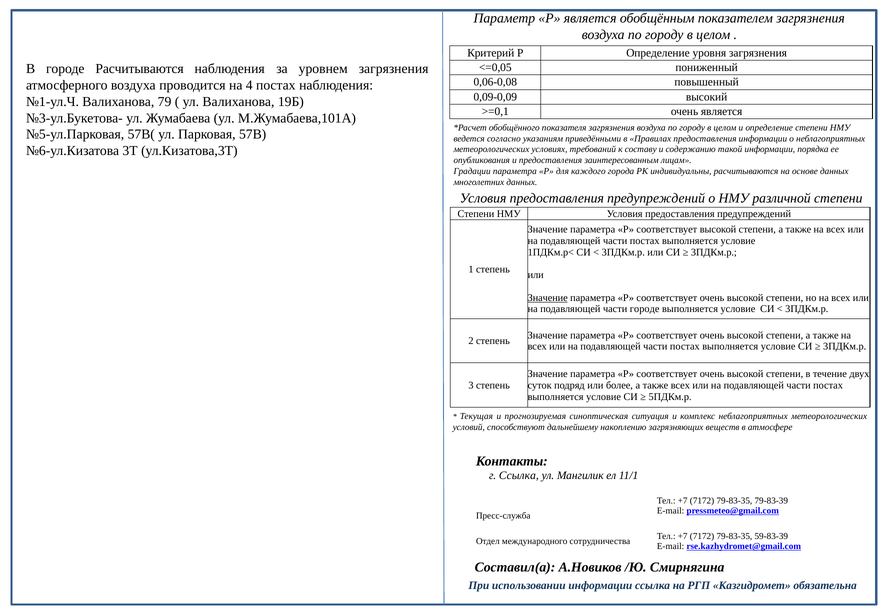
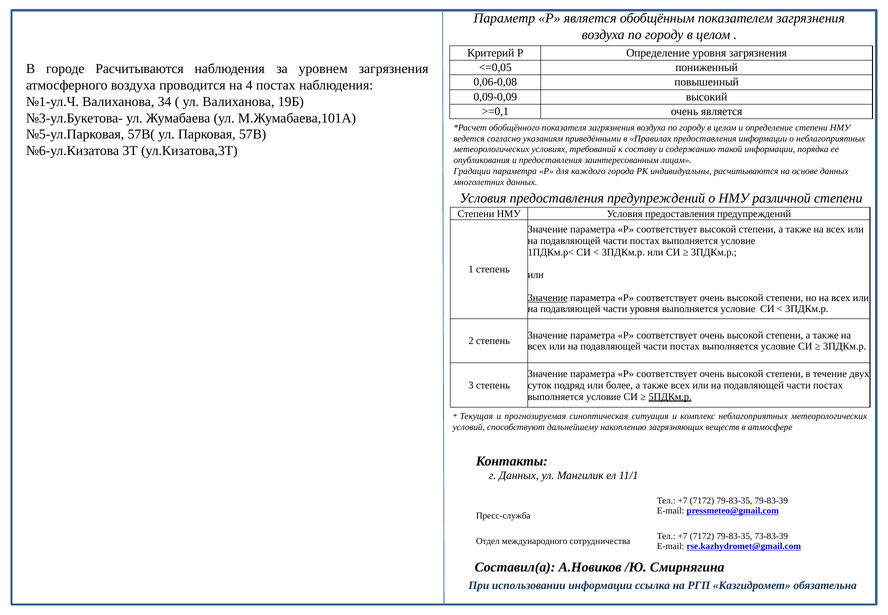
79: 79 -> 34
части городе: городе -> уровня
5ПДКм.р underline: none -> present
г Ссылка: Ссылка -> Данных
59-83-39: 59-83-39 -> 73-83-39
